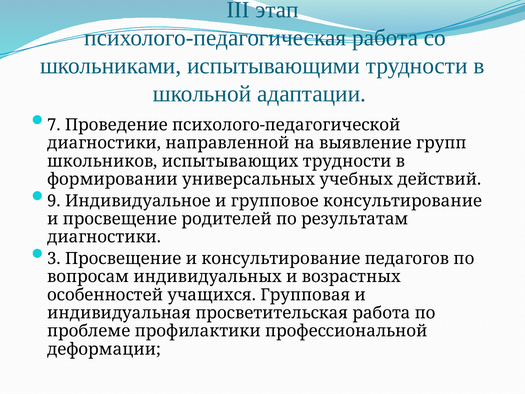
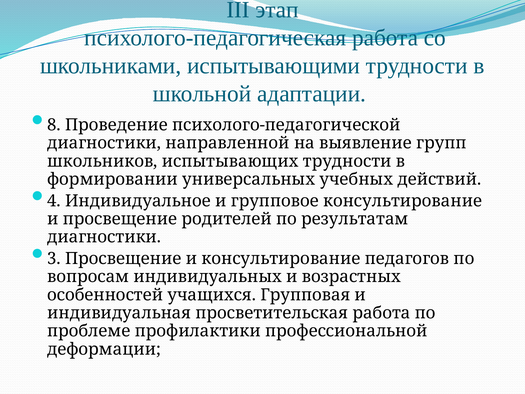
7: 7 -> 8
9: 9 -> 4
